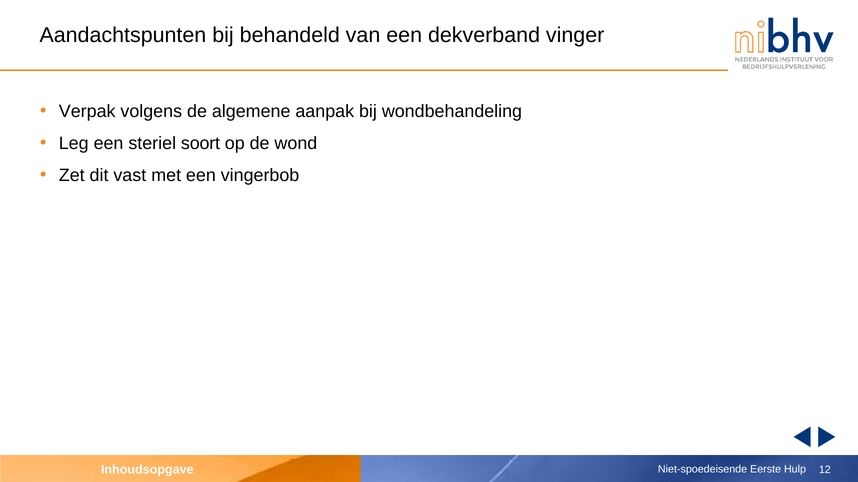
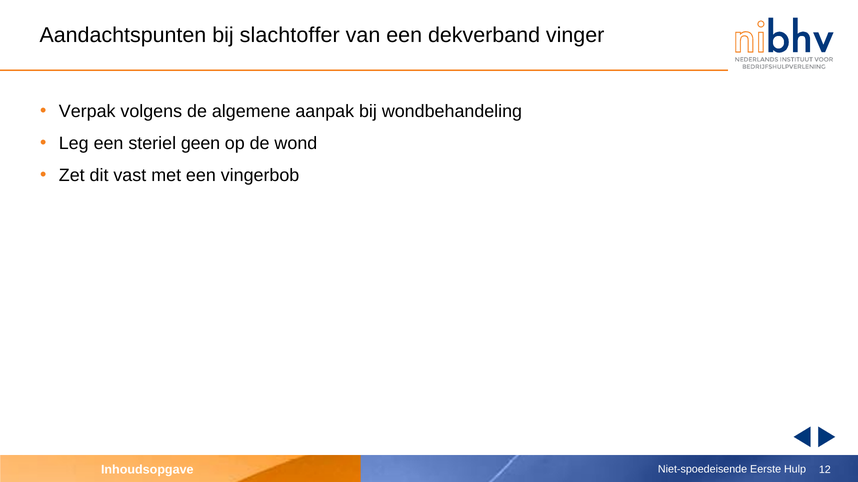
behandeld: behandeld -> slachtoffer
soort: soort -> geen
